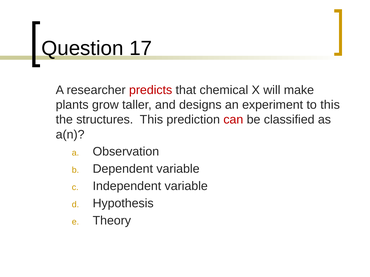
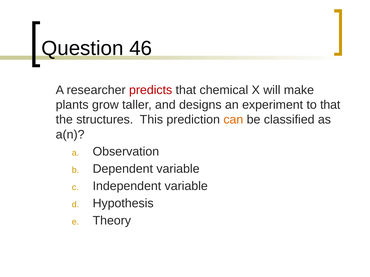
17: 17 -> 46
to this: this -> that
can colour: red -> orange
